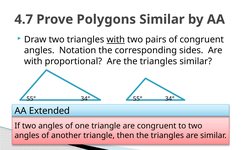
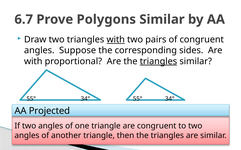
4.7: 4.7 -> 6.7
Notation: Notation -> Suppose
triangles at (158, 61) underline: none -> present
Extended: Extended -> Projected
